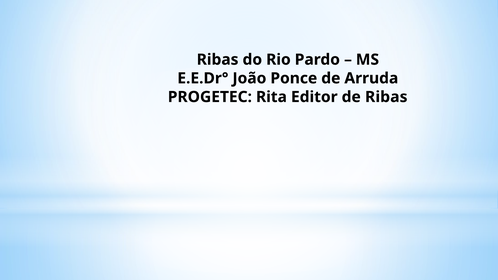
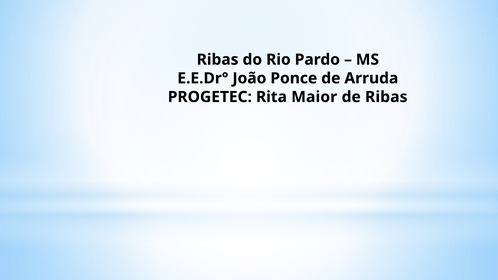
Editor: Editor -> Maior
